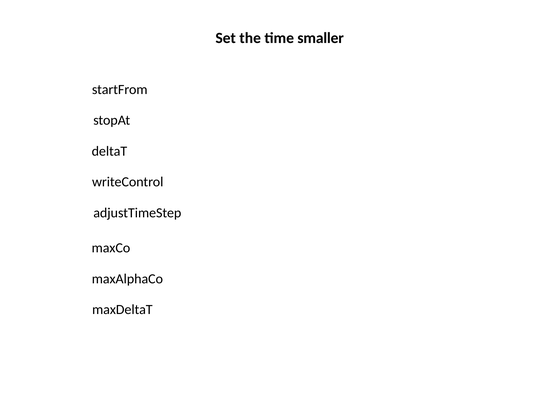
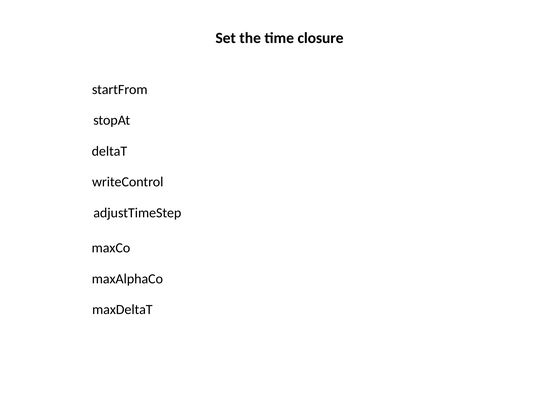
smaller: smaller -> closure
